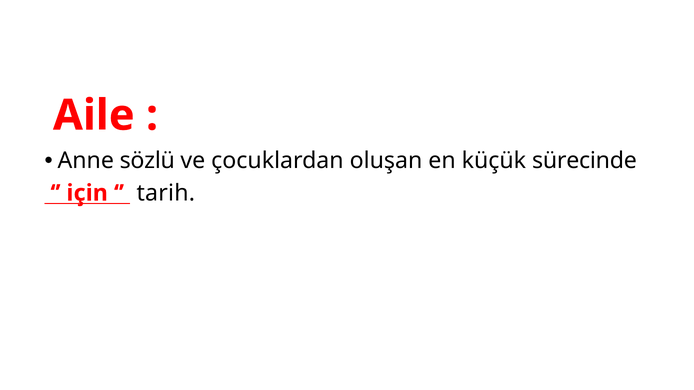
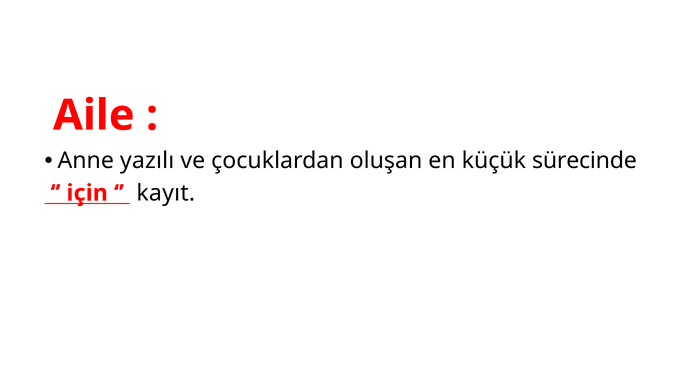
sözlü: sözlü -> yazılı
tarih: tarih -> kayıt
